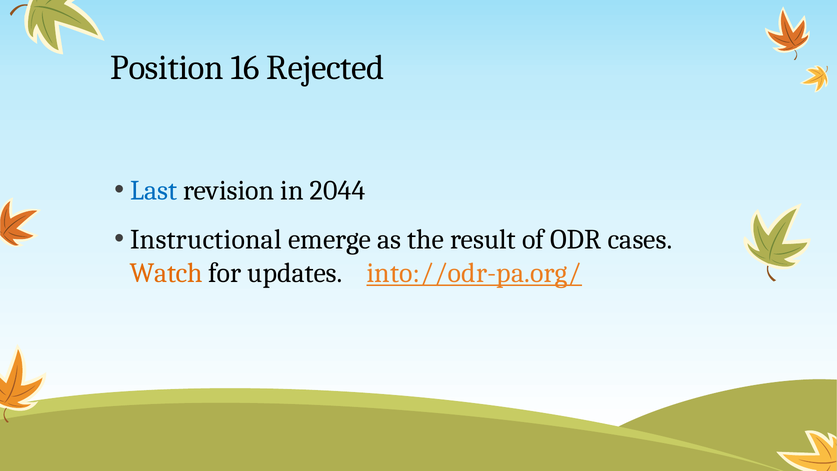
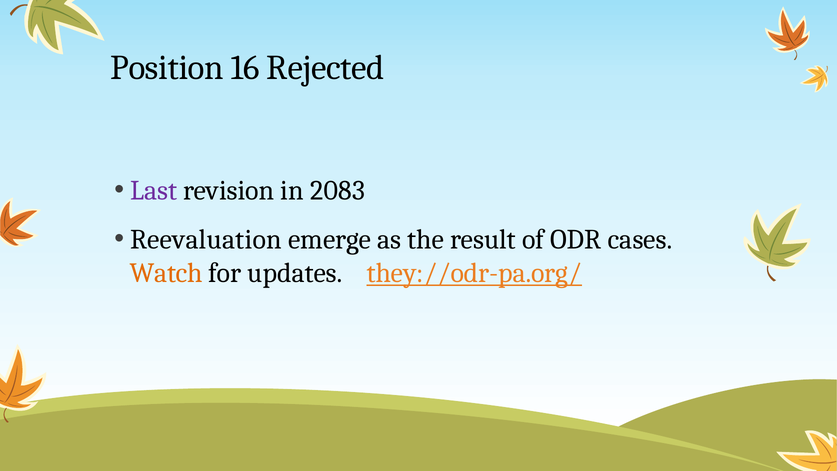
Last colour: blue -> purple
2044: 2044 -> 2083
Instructional: Instructional -> Reevaluation
into://odr-pa.org/: into://odr-pa.org/ -> they://odr-pa.org/
